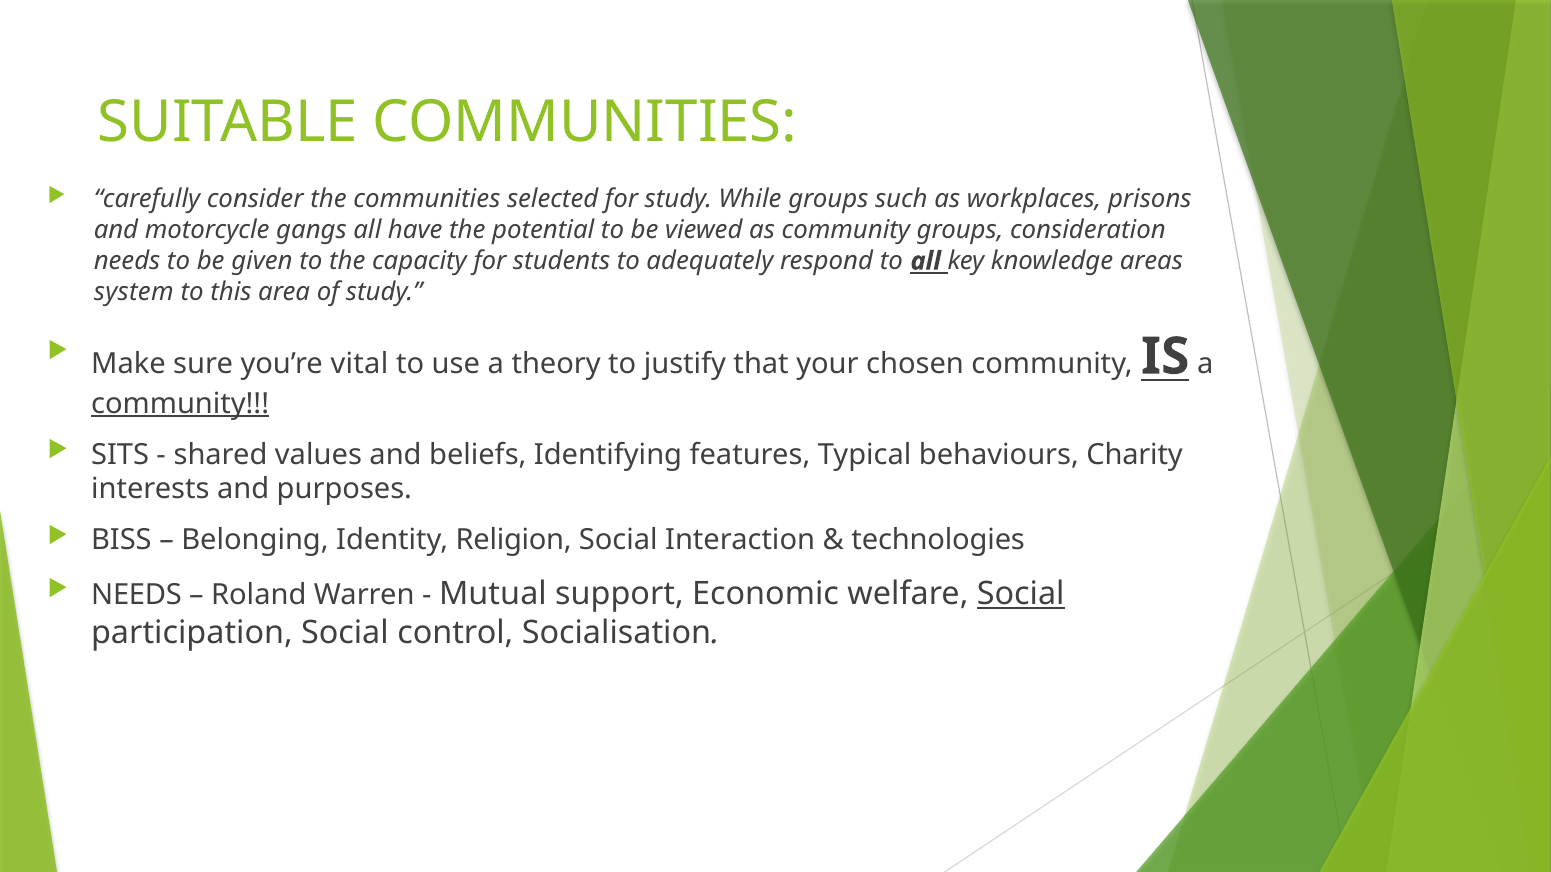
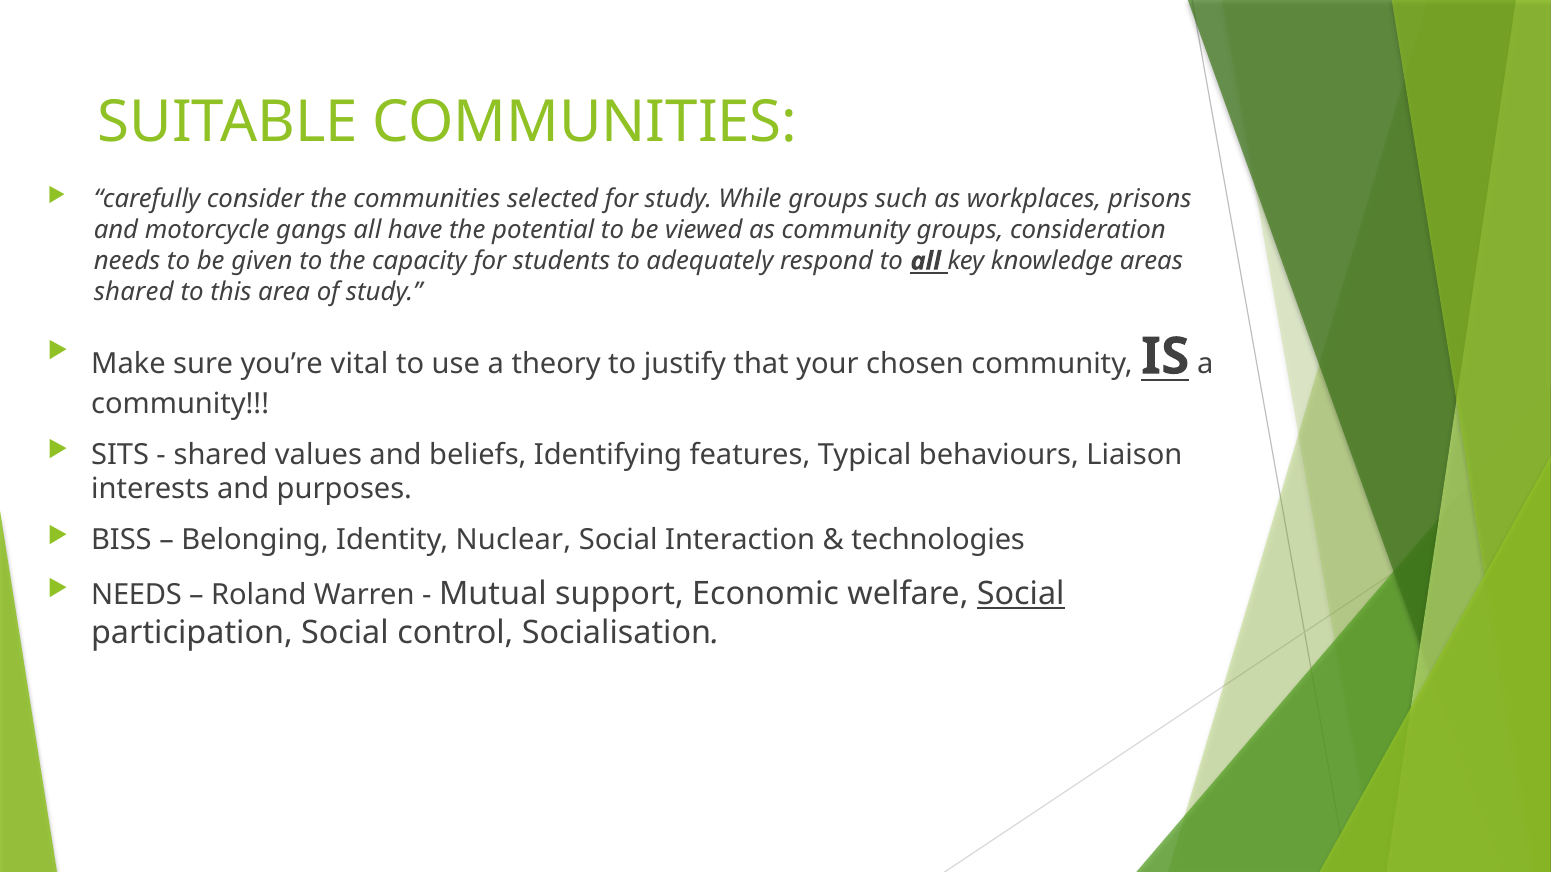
system at (134, 292): system -> shared
community at (180, 404) underline: present -> none
Charity: Charity -> Liaison
Religion: Religion -> Nuclear
